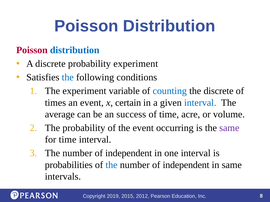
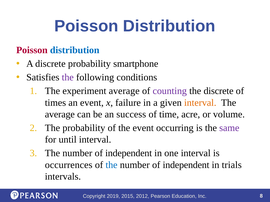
probability experiment: experiment -> smartphone
the at (68, 78) colour: blue -> purple
experiment variable: variable -> average
counting colour: blue -> purple
certain: certain -> failure
interval at (200, 103) colour: blue -> orange
for time: time -> until
probabilities: probabilities -> occurrences
in same: same -> trials
